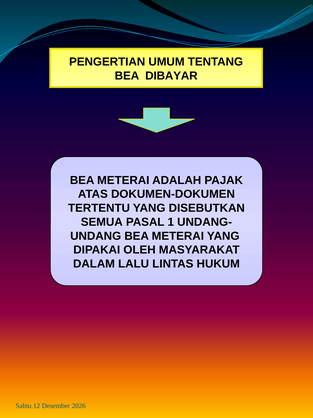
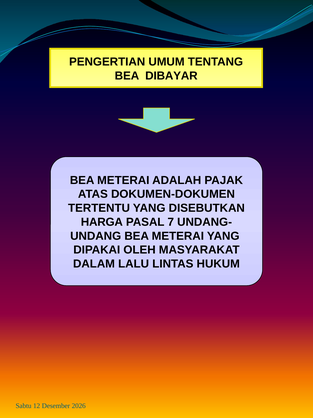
SEMUA: SEMUA -> HARGA
1: 1 -> 7
